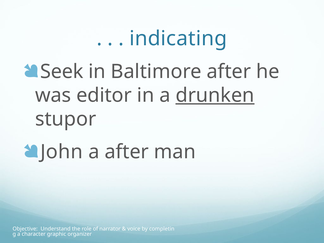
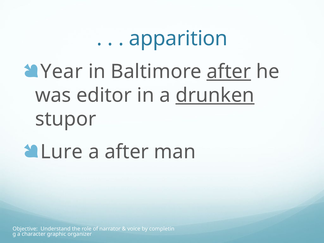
indicating: indicating -> apparition
Seek: Seek -> Year
after at (229, 72) underline: none -> present
John: John -> Lure
